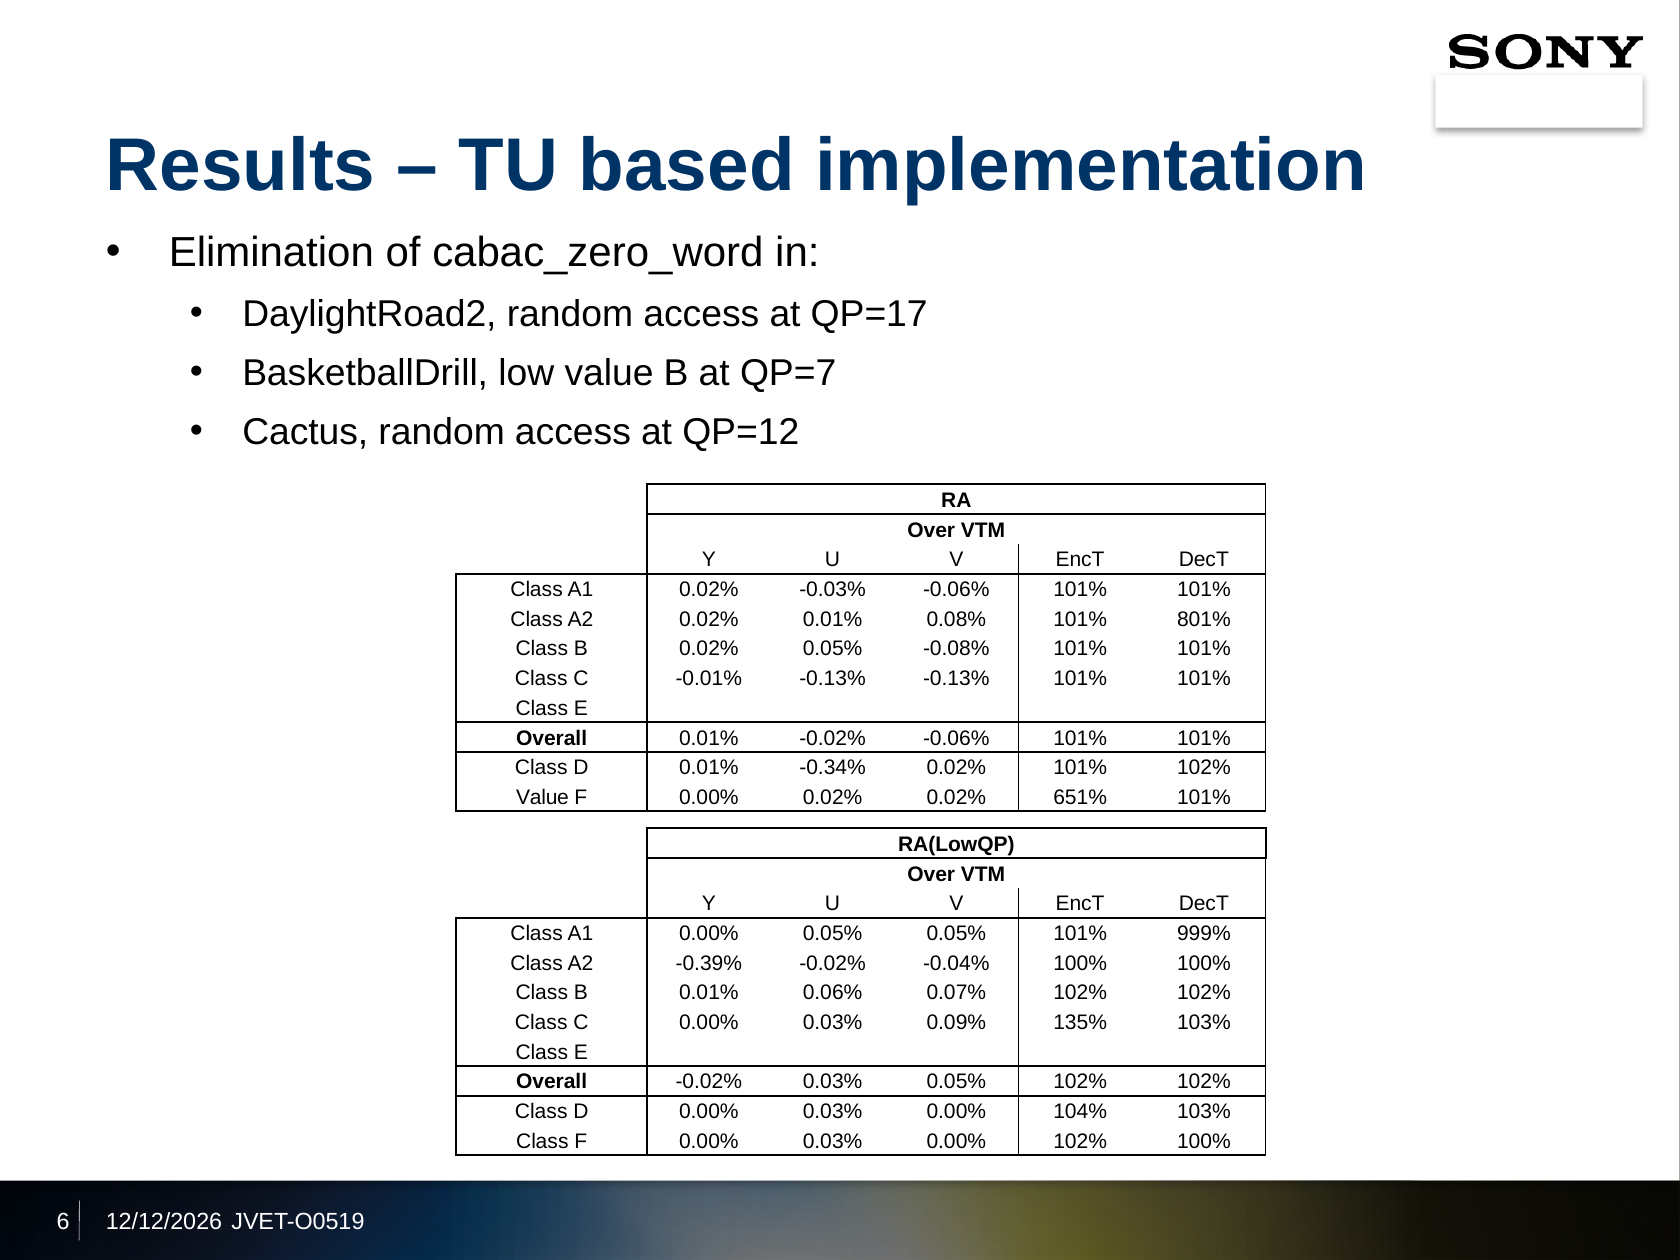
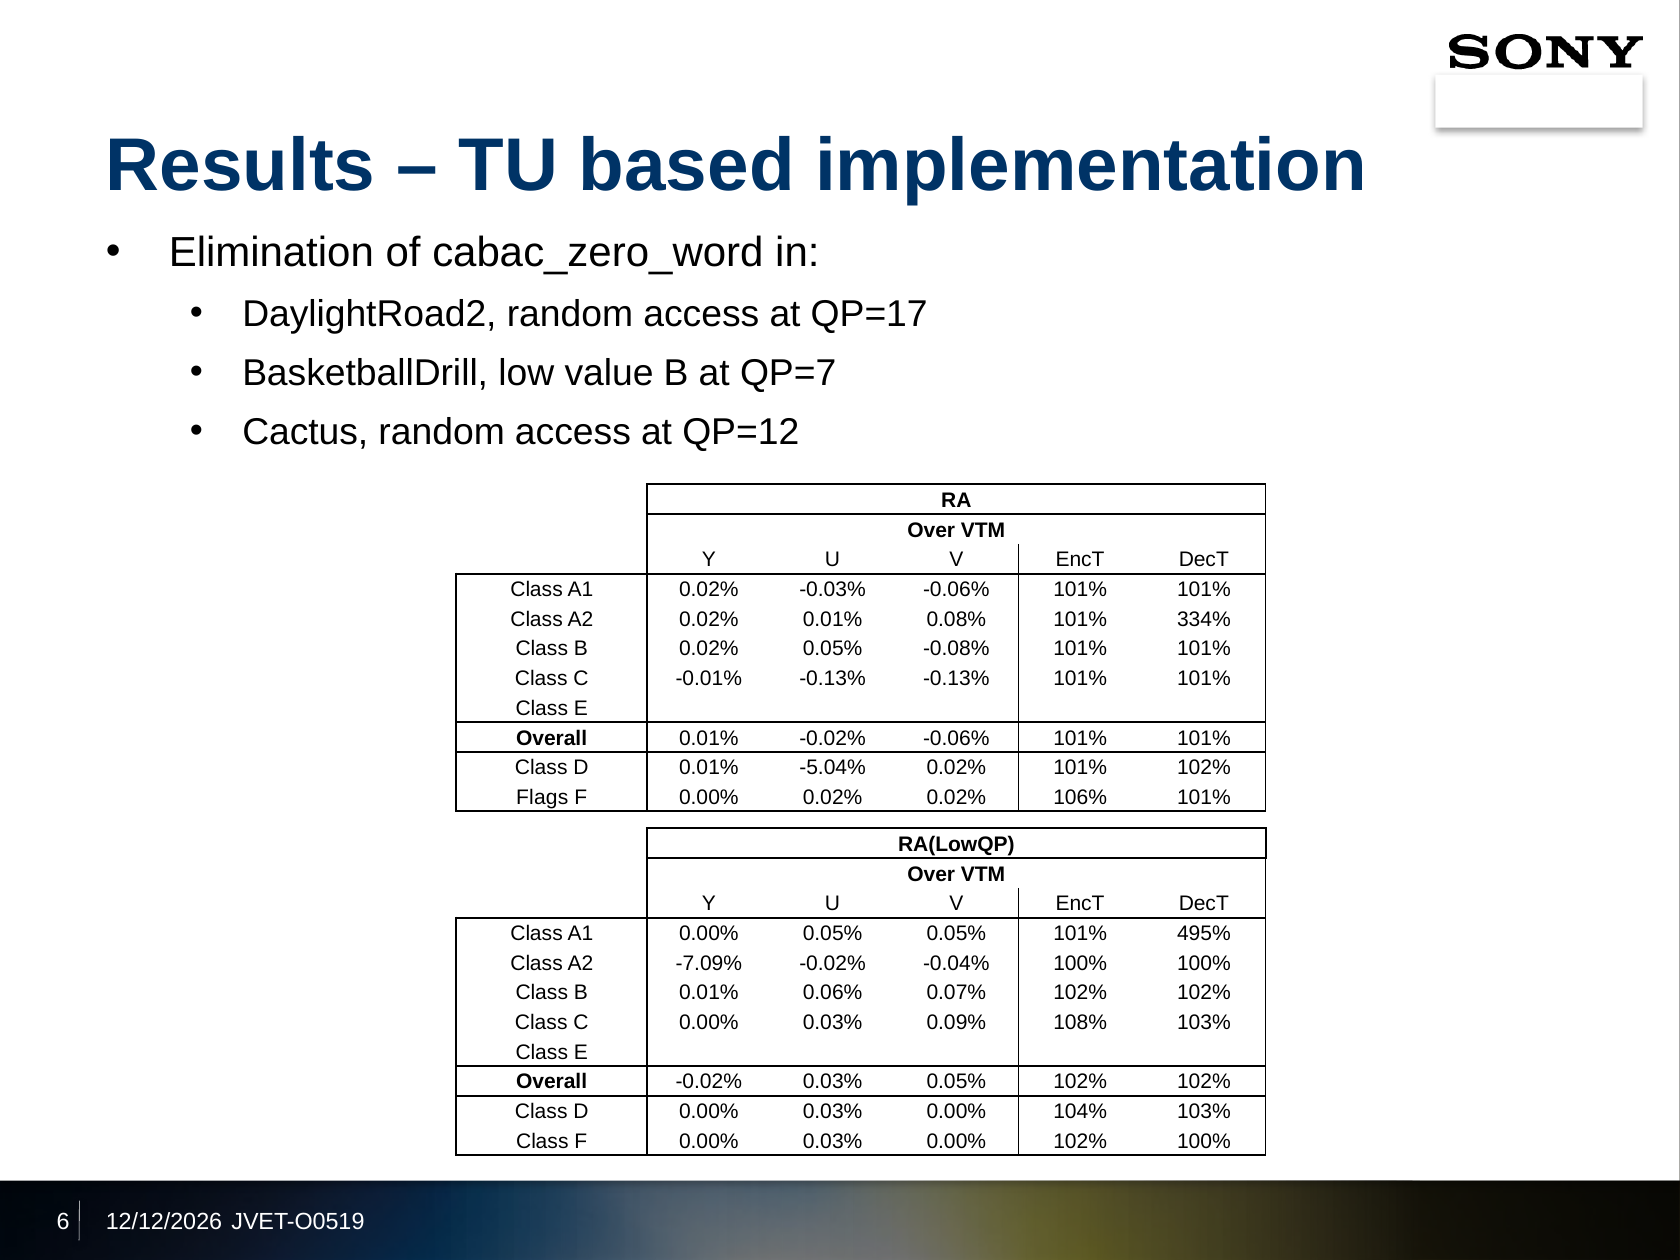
801%: 801% -> 334%
-0.34%: -0.34% -> -5.04%
Value at (542, 797): Value -> Flags
651%: 651% -> 106%
999%: 999% -> 495%
-0.39%: -0.39% -> -7.09%
135%: 135% -> 108%
